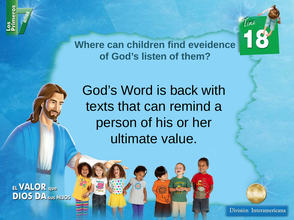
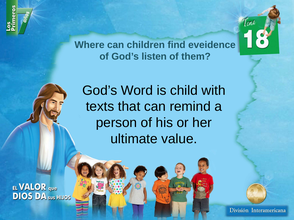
back: back -> child
